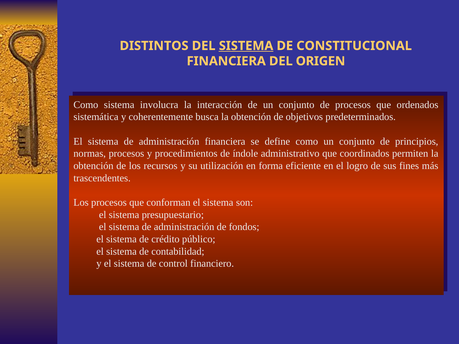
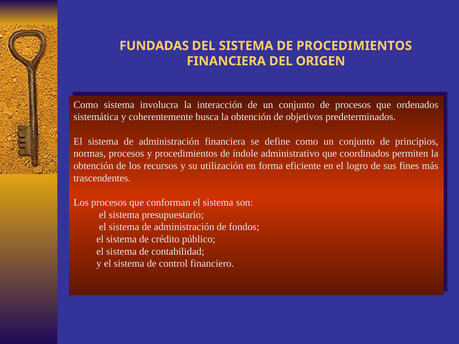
DISTINTOS: DISTINTOS -> FUNDADAS
SISTEMA at (246, 46) underline: present -> none
DE CONSTITUCIONAL: CONSTITUCIONAL -> PROCEDIMIENTOS
